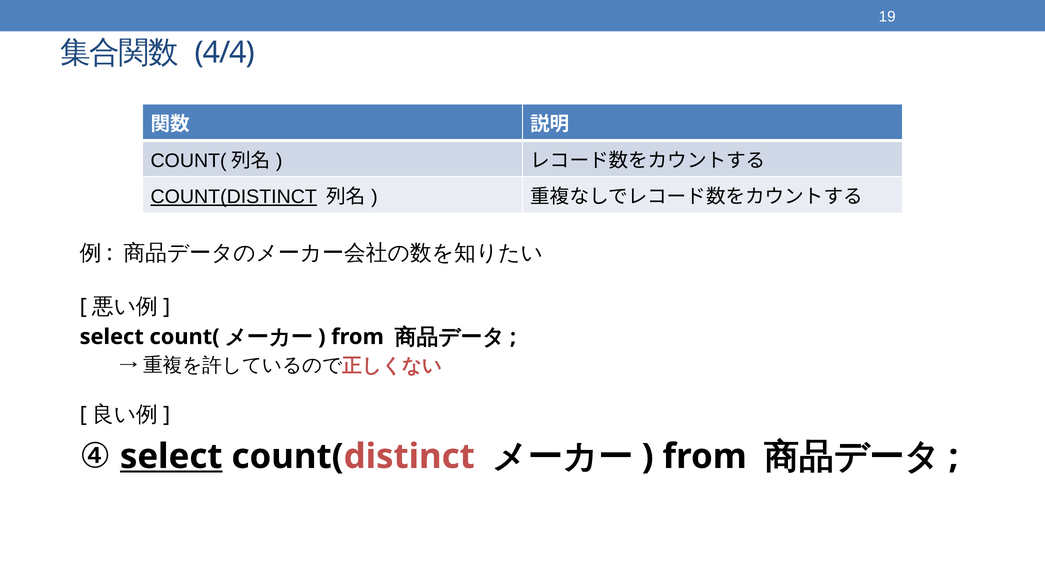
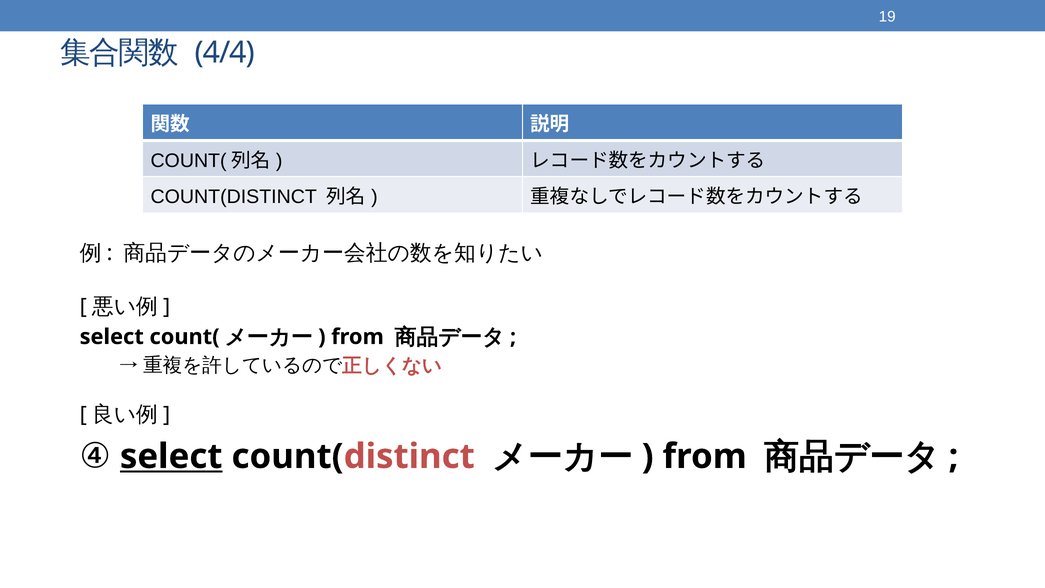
COUNT(DISTINCT at (234, 197) underline: present -> none
